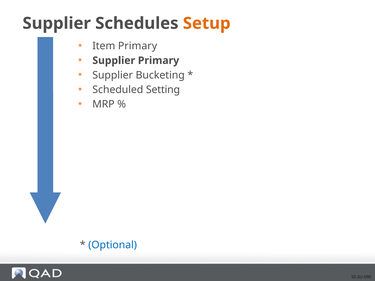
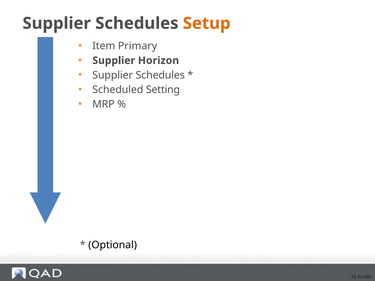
Supplier Primary: Primary -> Horizon
Bucketing at (160, 75): Bucketing -> Schedules
Optional colour: blue -> black
